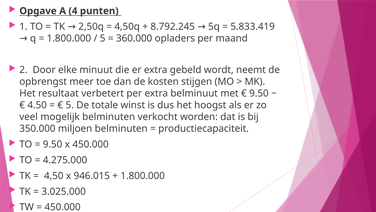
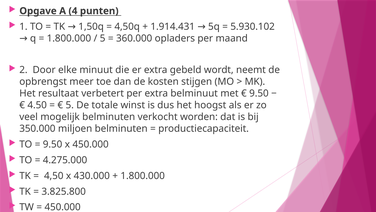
2,50q: 2,50q -> 1,50q
8.792.245: 8.792.245 -> 1.914.431
5.833.419: 5.833.419 -> 5.930.102
946.015: 946.015 -> 430.000
3.025.000: 3.025.000 -> 3.825.800
